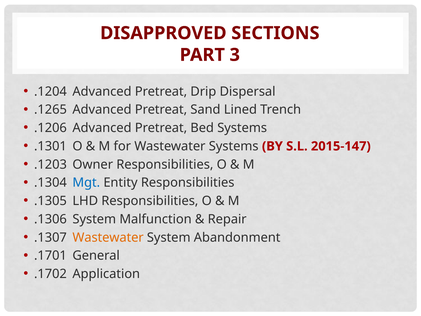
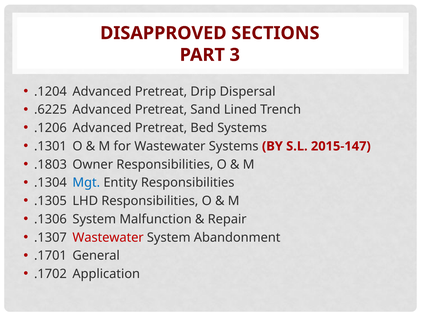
.1265: .1265 -> .6225
.1203: .1203 -> .1803
Wastewater at (108, 237) colour: orange -> red
